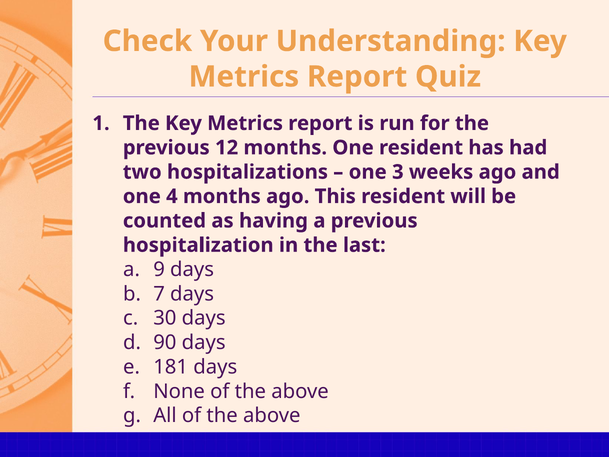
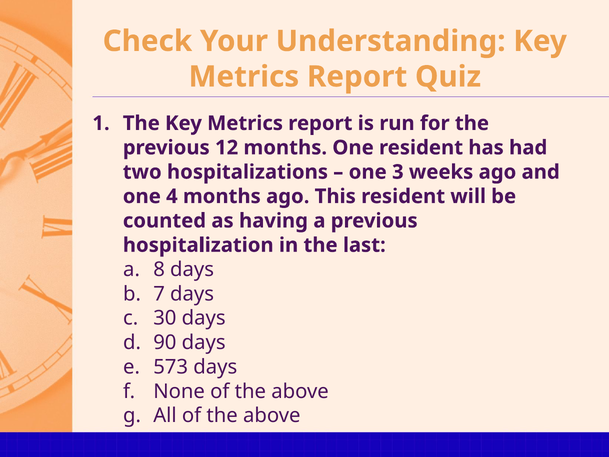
9: 9 -> 8
181: 181 -> 573
